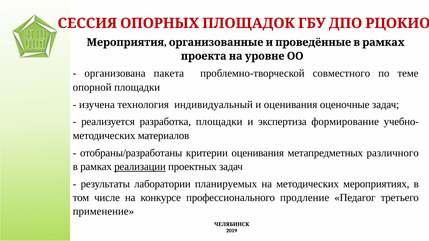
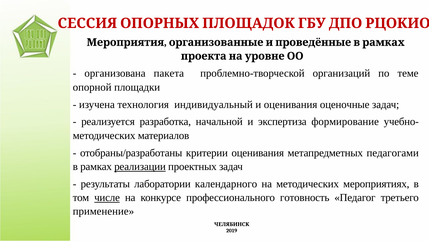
совместного: совместного -> организаций
разработка площадки: площадки -> начальной
различного: различного -> педагогами
планируемых: планируемых -> календарного
числе underline: none -> present
продление: продление -> готовность
